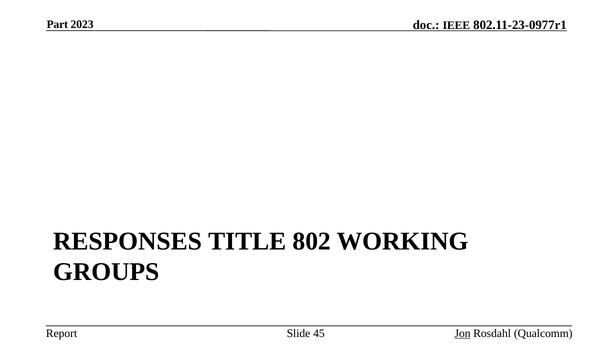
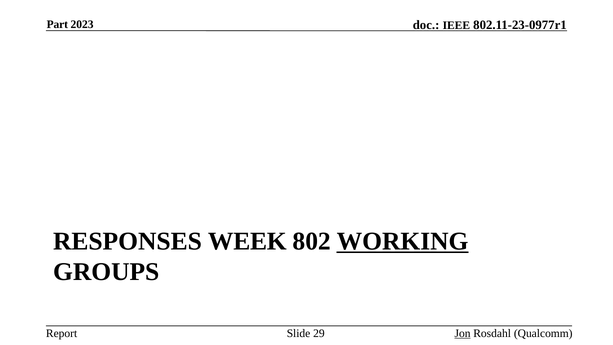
TITLE: TITLE -> WEEK
WORKING underline: none -> present
45: 45 -> 29
